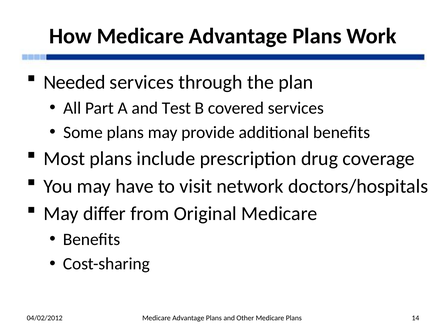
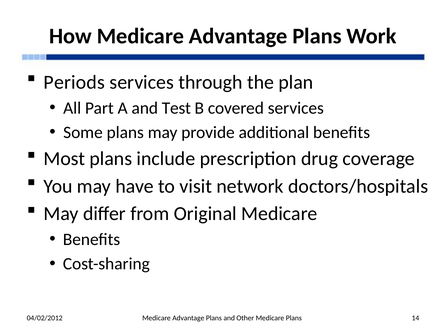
Needed: Needed -> Periods
